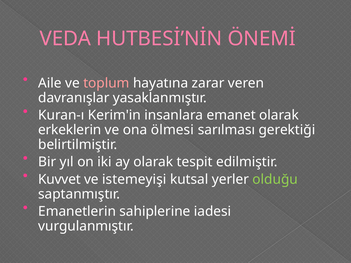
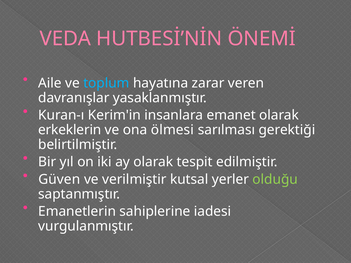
toplum colour: pink -> light blue
Kuvvet: Kuvvet -> Güven
istemeyişi: istemeyişi -> verilmiştir
